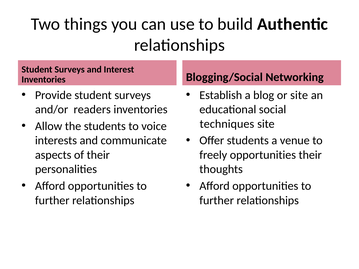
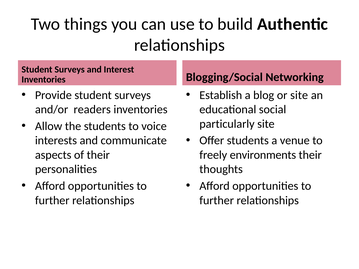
techniques: techniques -> particularly
freely opportunities: opportunities -> environments
